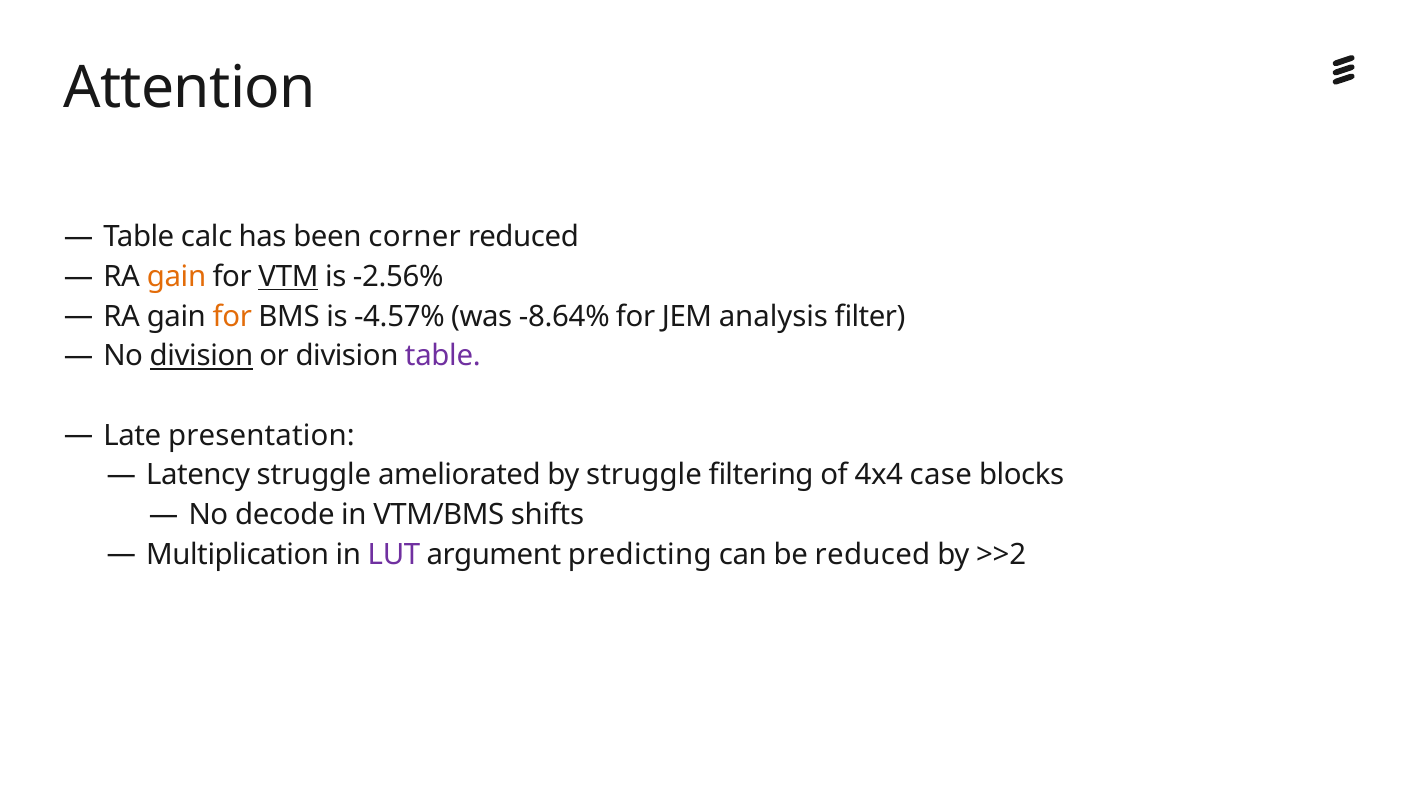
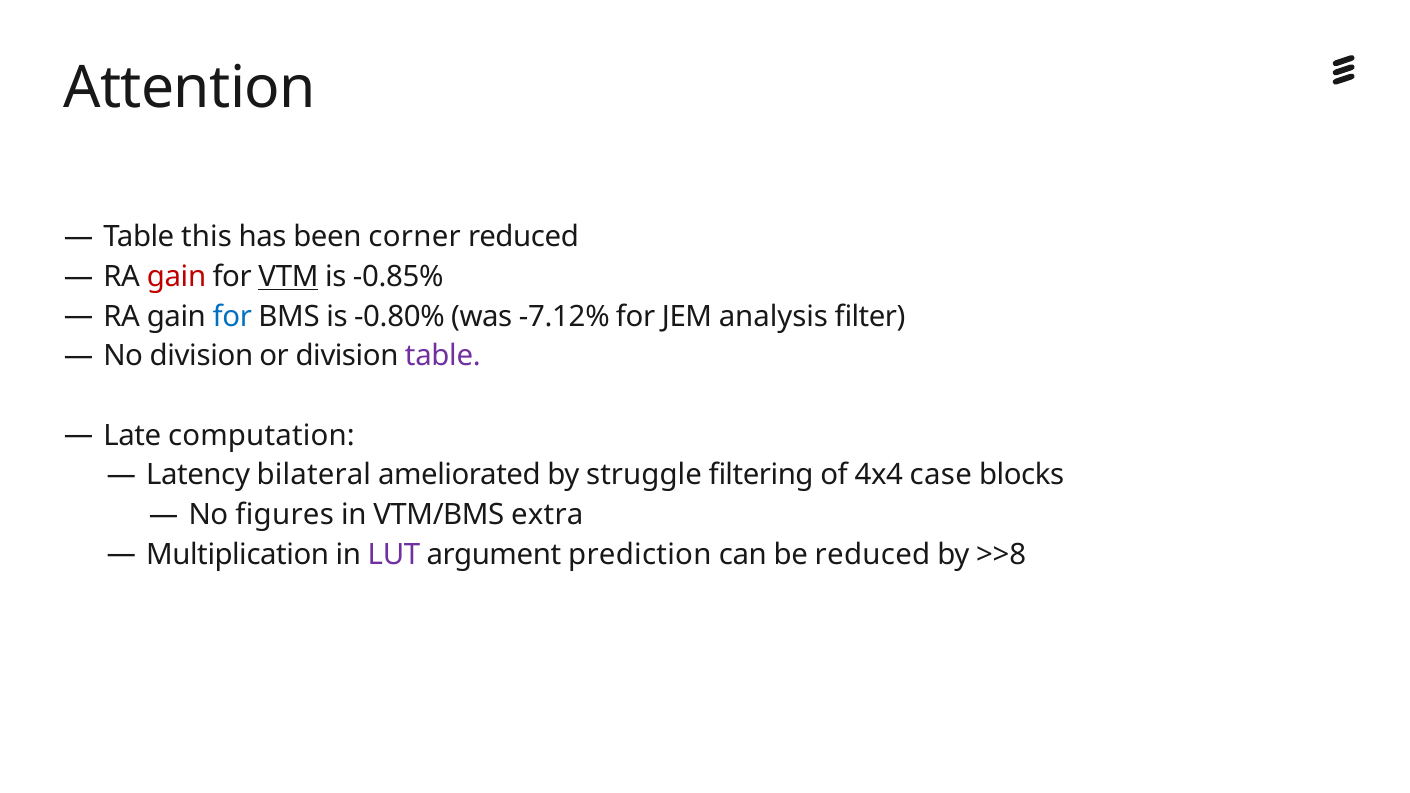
calc: calc -> this
gain at (176, 277) colour: orange -> red
-2.56%: -2.56% -> -0.85%
for at (232, 317) colour: orange -> blue
-4.57%: -4.57% -> -0.80%
-8.64%: -8.64% -> -7.12%
division at (201, 356) underline: present -> none
presentation: presentation -> computation
Latency struggle: struggle -> bilateral
decode: decode -> figures
shifts: shifts -> extra
predicting: predicting -> prediction
>>2: >>2 -> >>8
